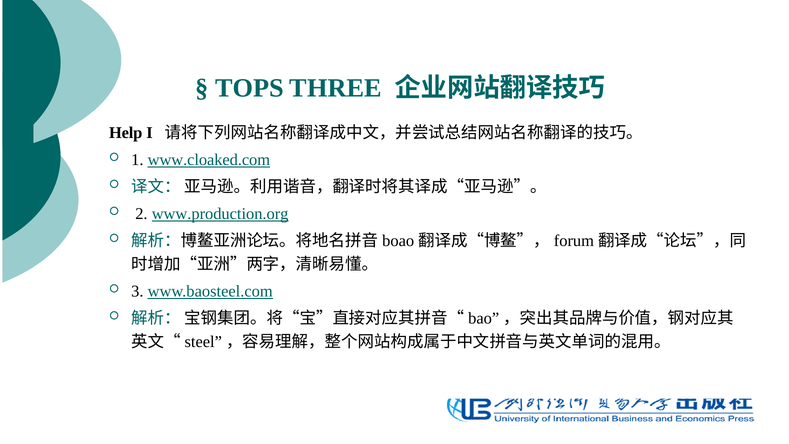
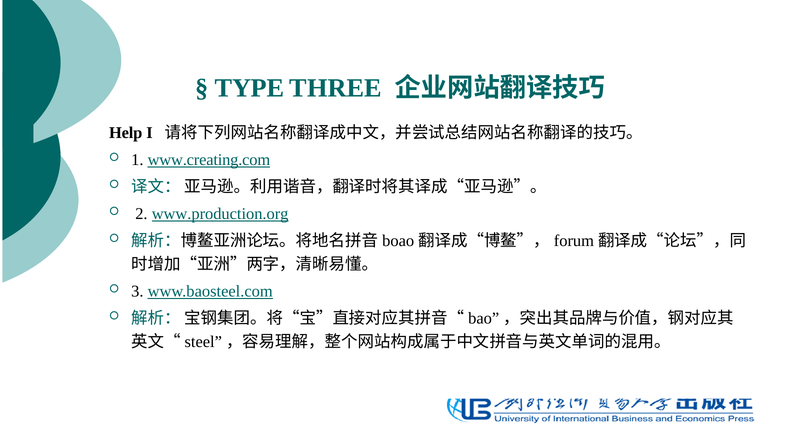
TOPS: TOPS -> TYPE
www.cloaked.com: www.cloaked.com -> www.creating.com
